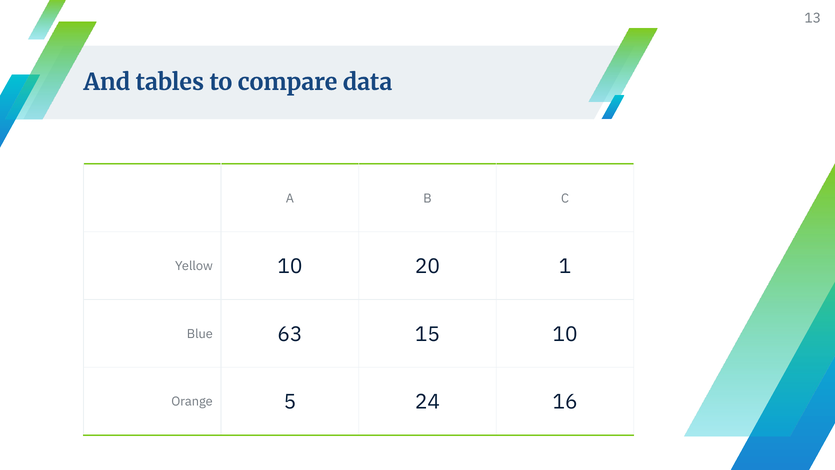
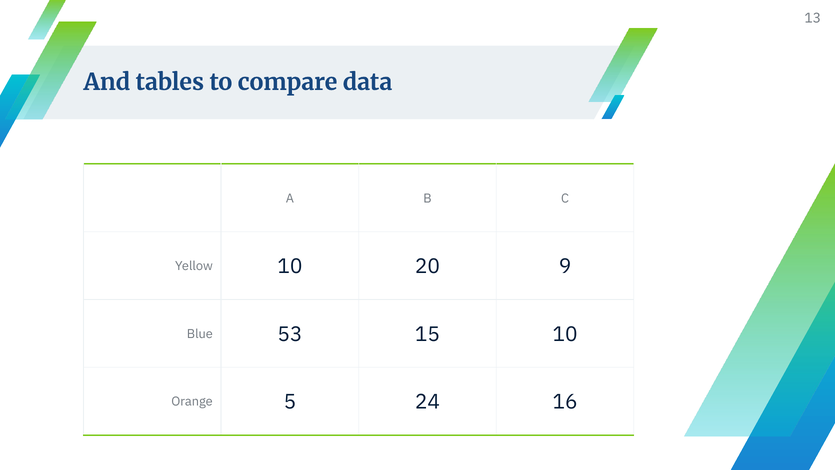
1: 1 -> 9
63: 63 -> 53
